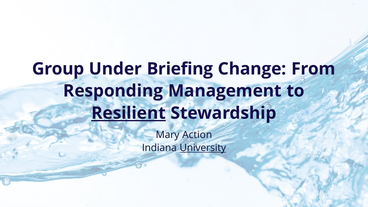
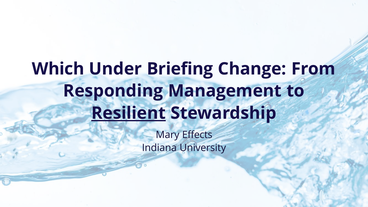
Group: Group -> Which
Action: Action -> Effects
University underline: present -> none
